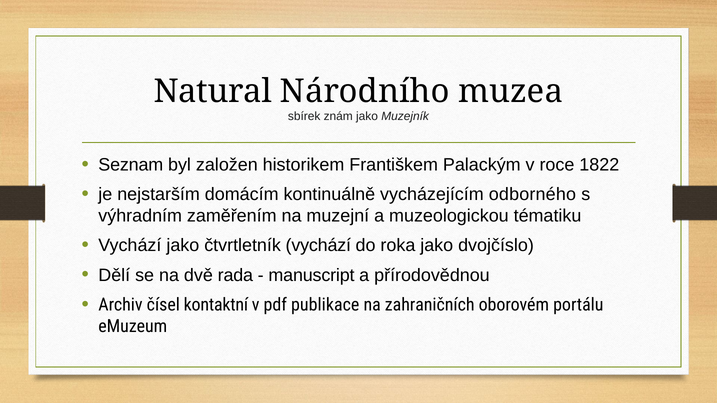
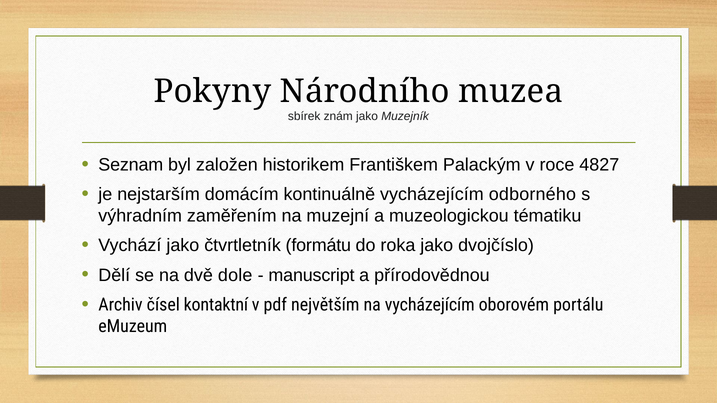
Natural: Natural -> Pokyny
1822: 1822 -> 4827
čtvrtletník vychází: vychází -> formátu
rada: rada -> dole
publikace: publikace -> největším
na zahraničních: zahraničních -> vycházejícím
